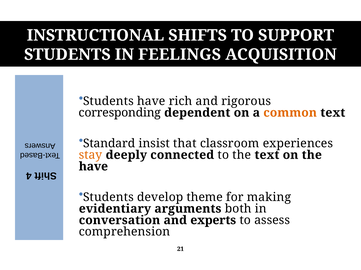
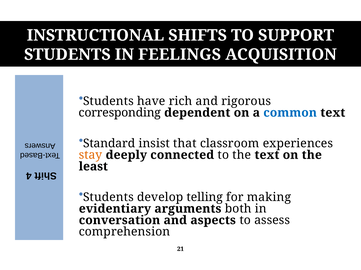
common colour: orange -> blue
have at (93, 167): have -> least
theme: theme -> telling
experts: experts -> aspects
